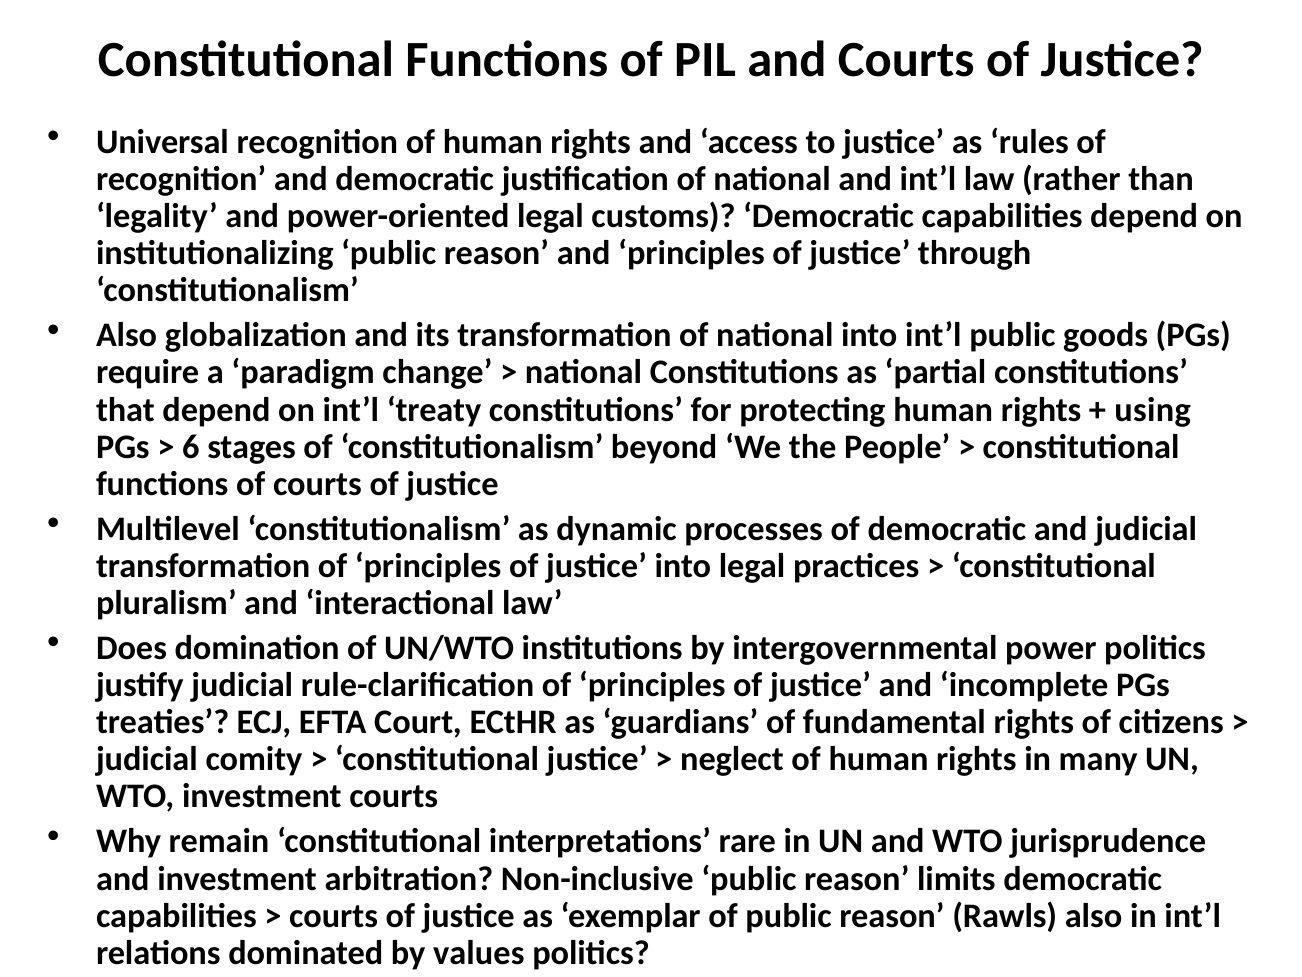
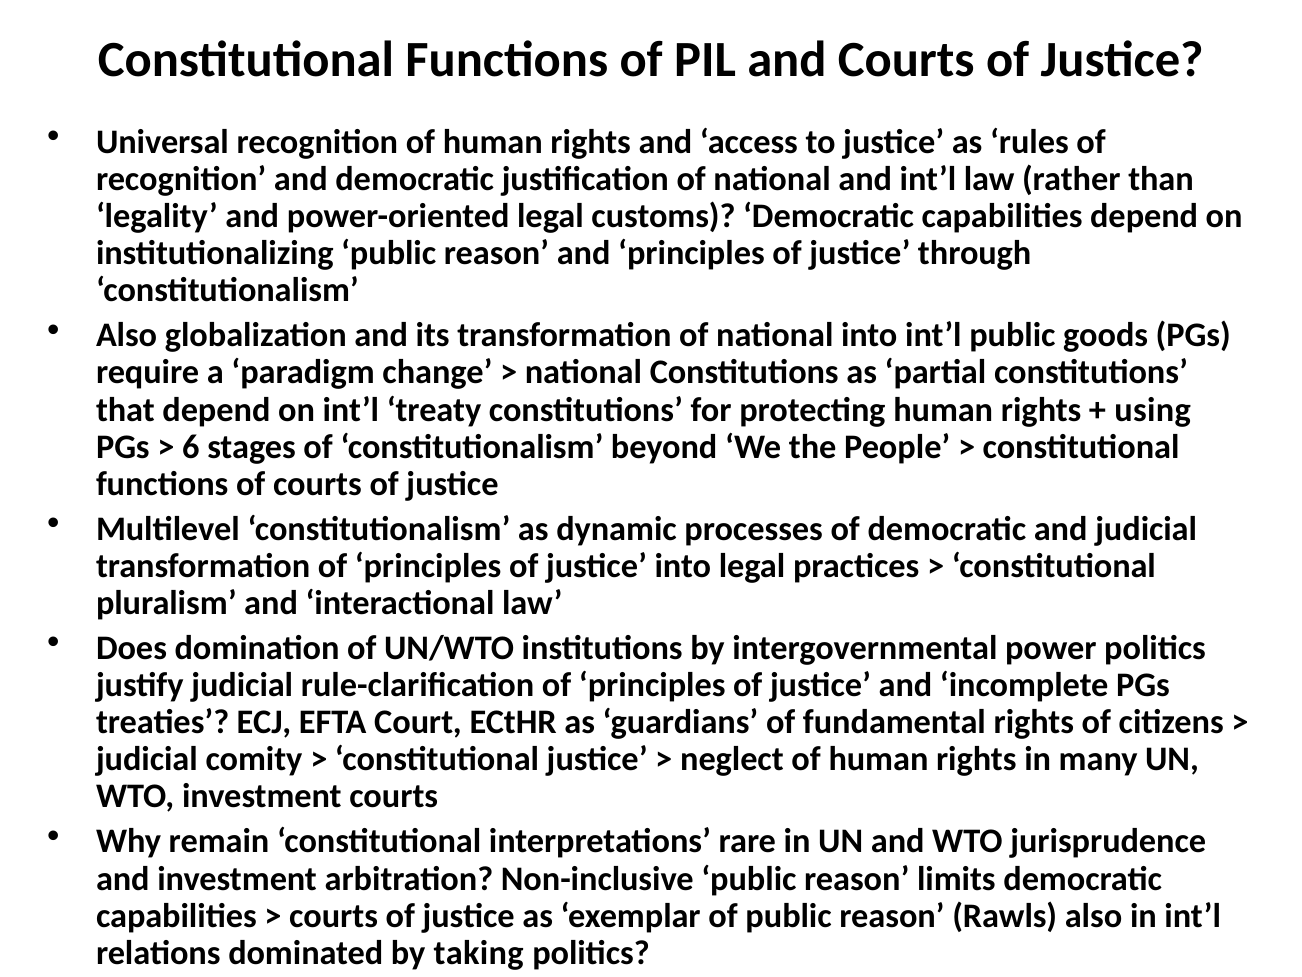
values: values -> taking
